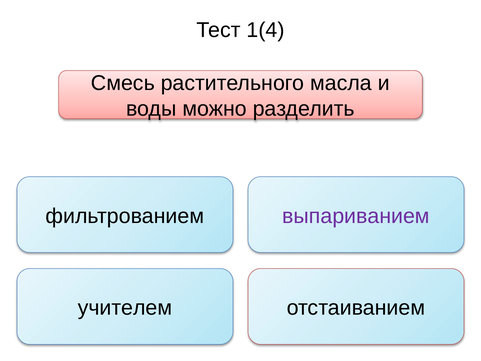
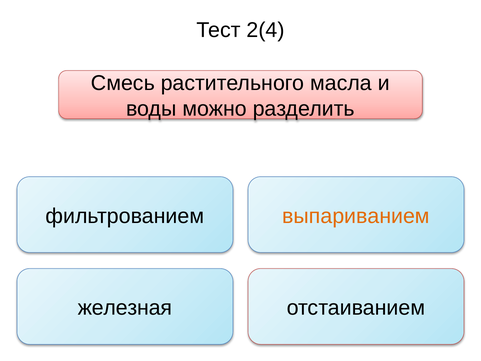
1(4: 1(4 -> 2(4
выпариванием colour: purple -> orange
учителем: учителем -> железная
